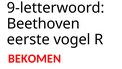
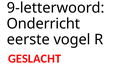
Beethoven: Beethoven -> Onderricht
BEKOMEN: BEKOMEN -> GESLACHT
